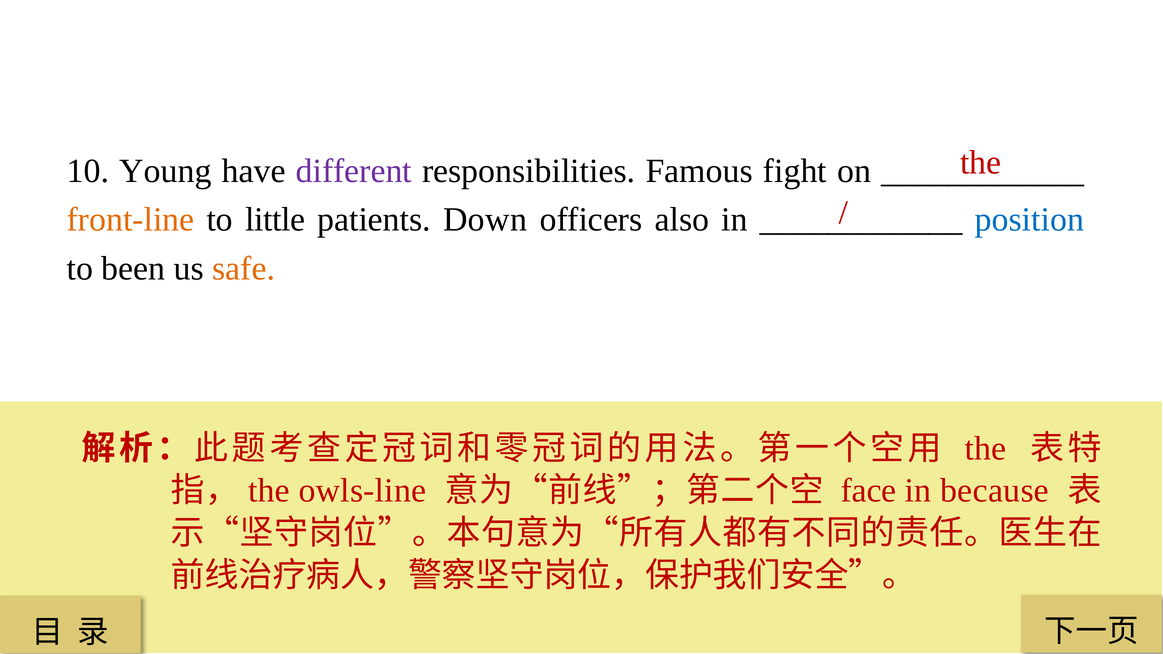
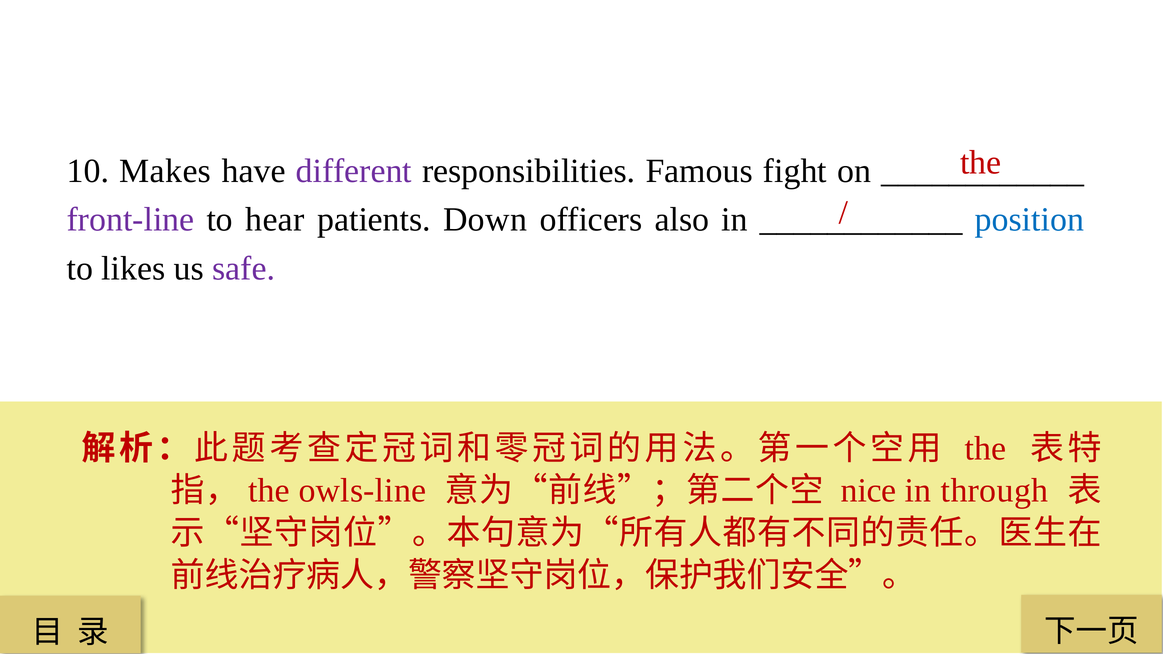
Young: Young -> Makes
front-line colour: orange -> purple
little: little -> hear
been: been -> likes
safe colour: orange -> purple
face: face -> nice
because: because -> through
